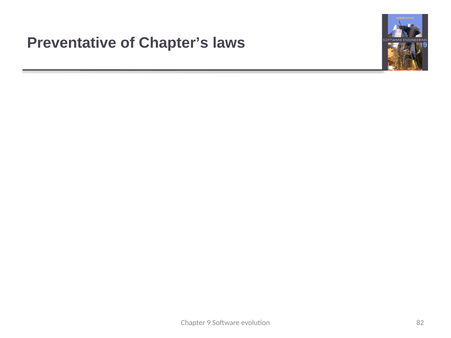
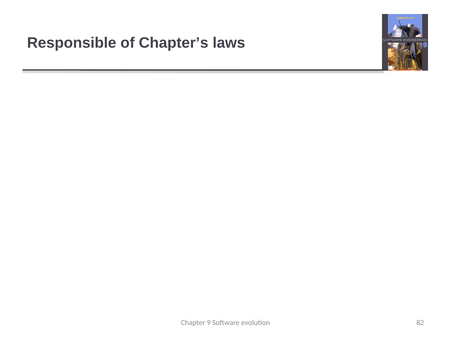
Preventative: Preventative -> Responsible
